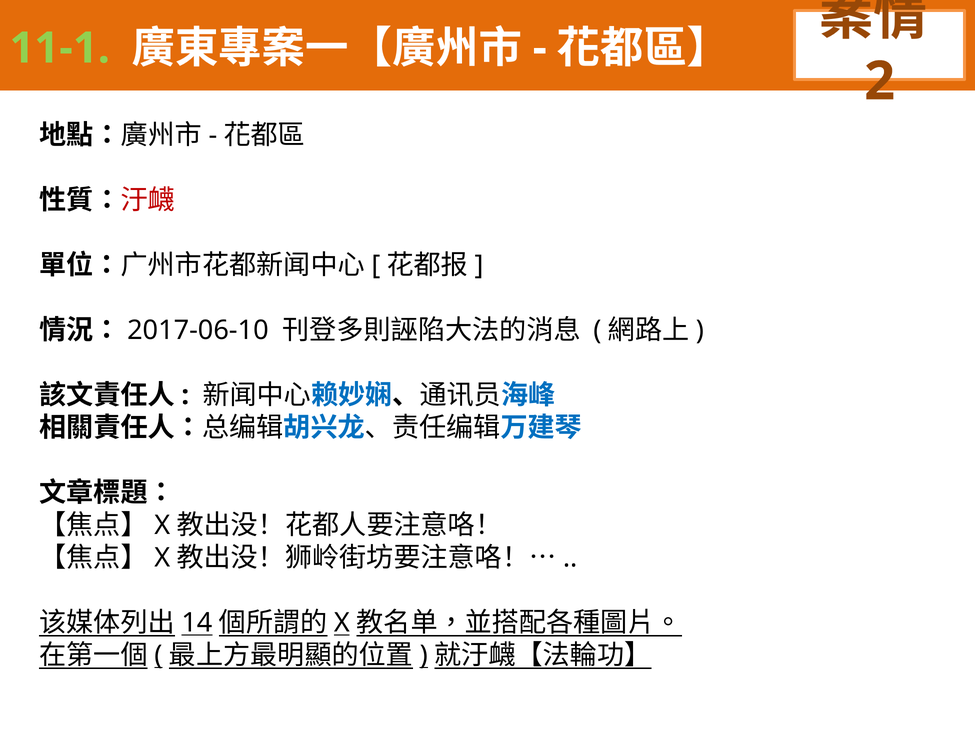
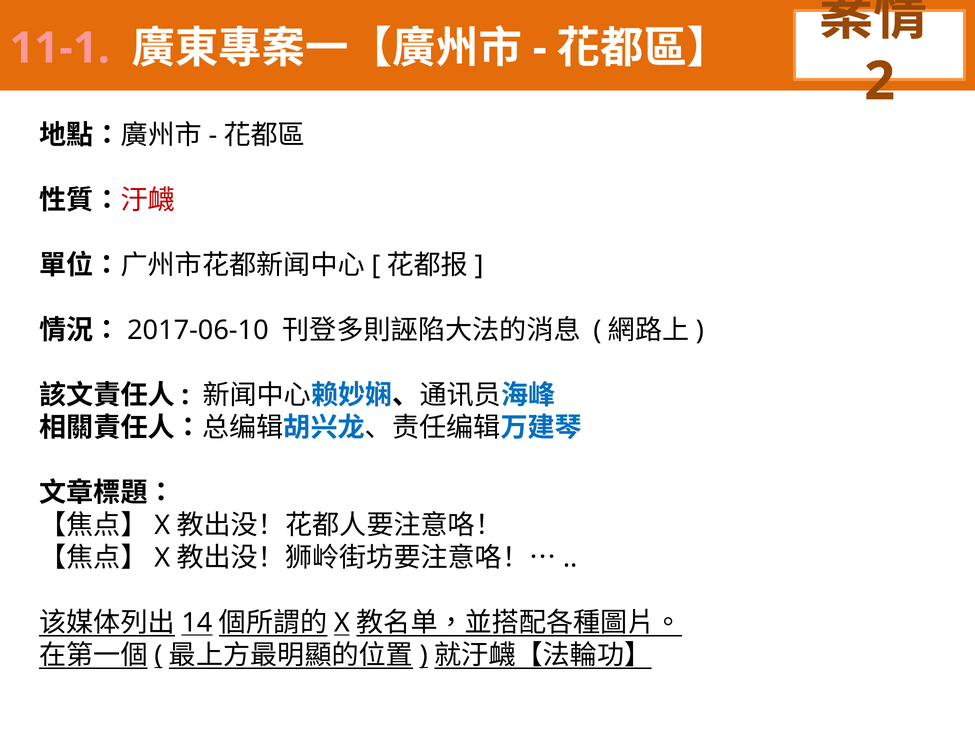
11-1 colour: light green -> pink
